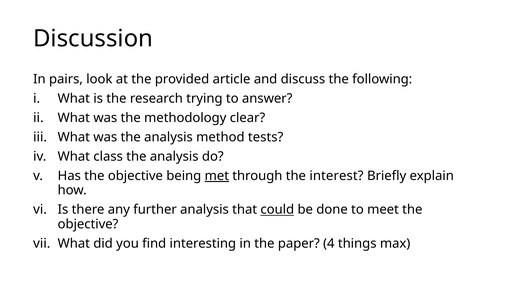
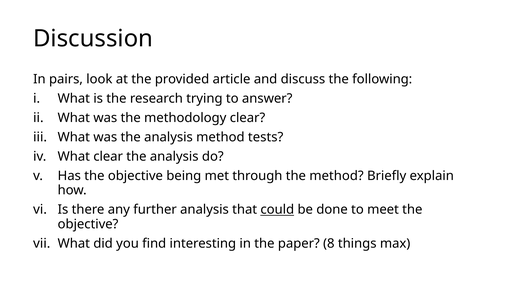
What class: class -> clear
met underline: present -> none
the interest: interest -> method
4: 4 -> 8
